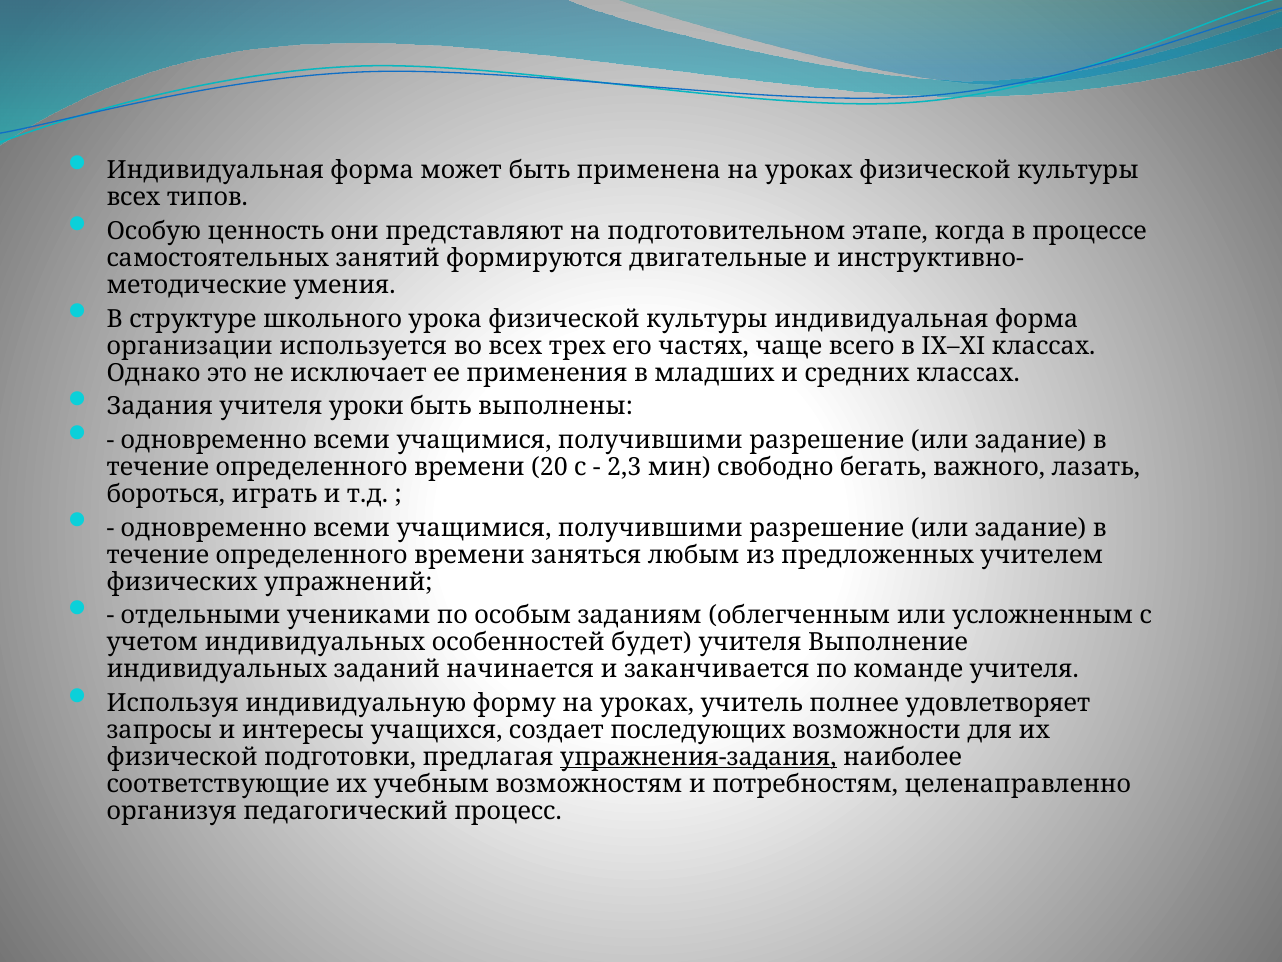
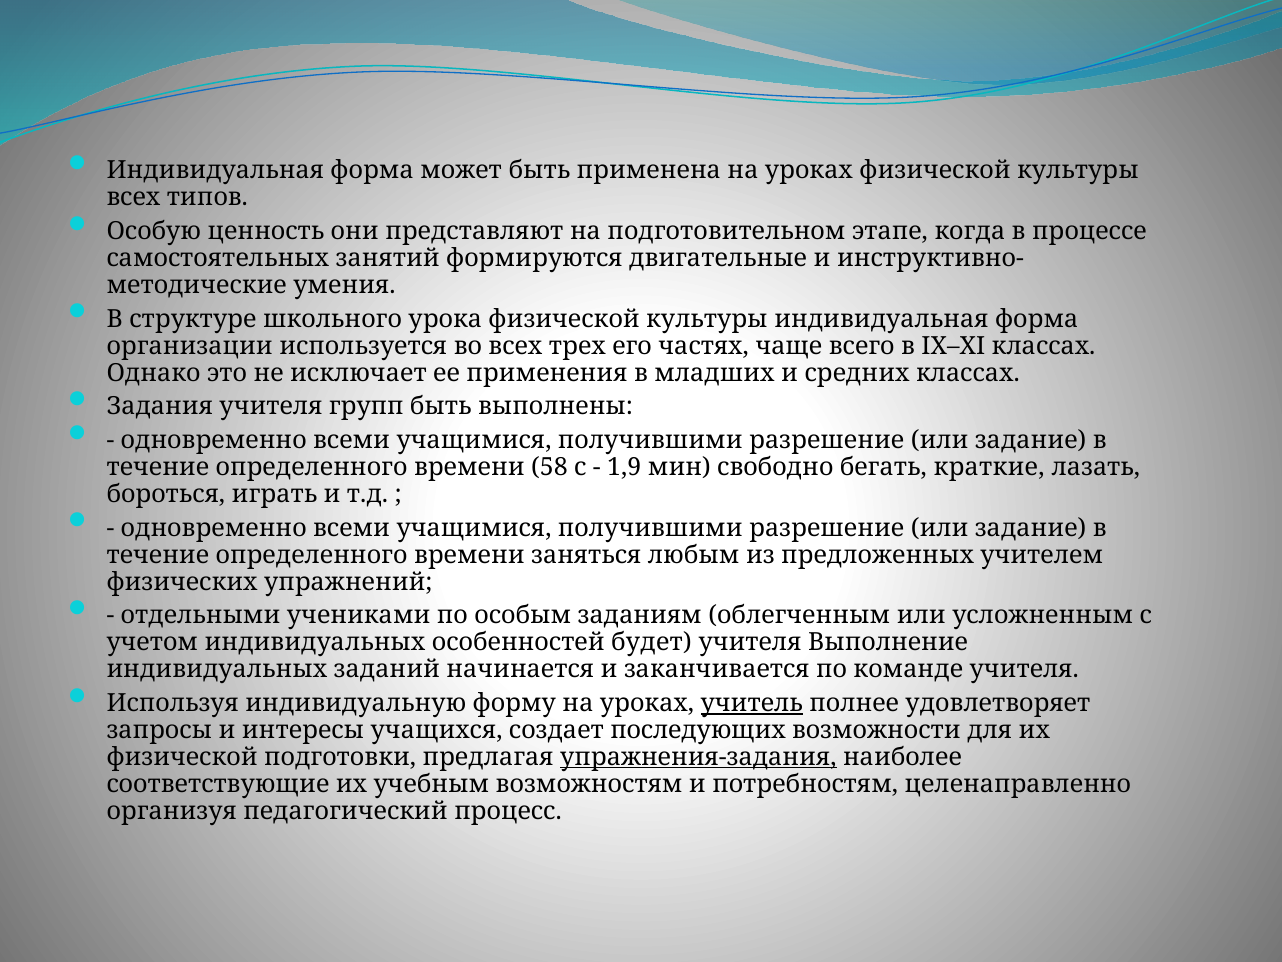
уроки: уроки -> групп
20: 20 -> 58
2,3: 2,3 -> 1,9
важного: важного -> краткие
учитель underline: none -> present
